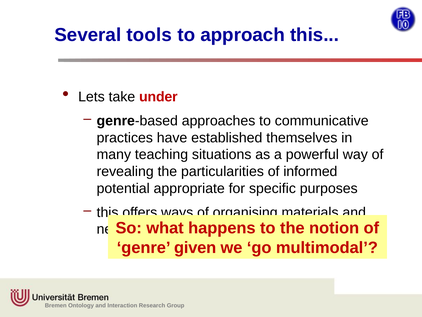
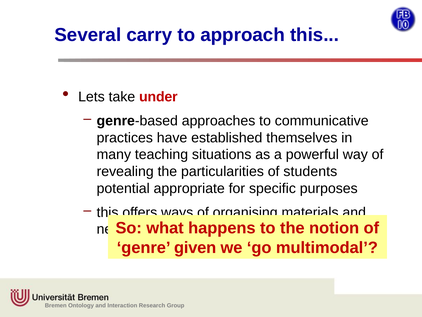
tools: tools -> carry
informed: informed -> students
